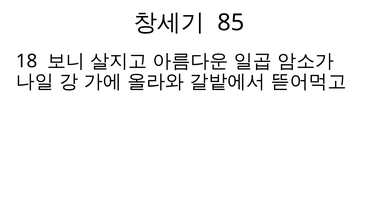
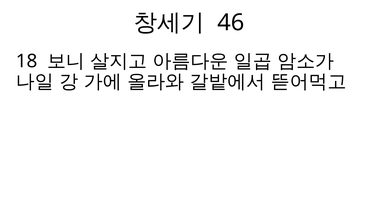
85: 85 -> 46
